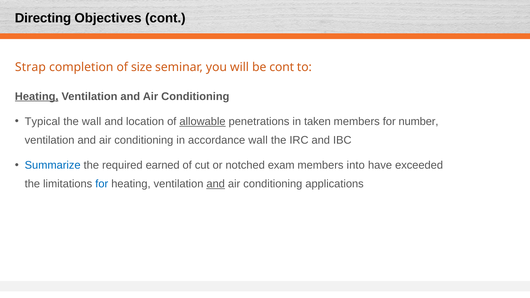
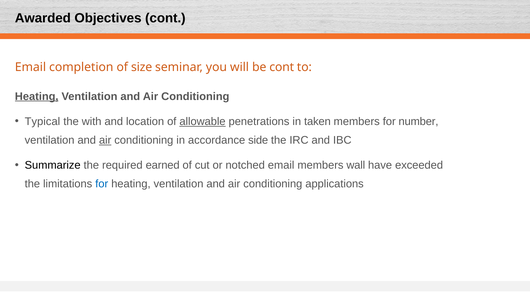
Directing: Directing -> Awarded
Strap at (30, 67): Strap -> Email
the wall: wall -> with
air at (105, 140) underline: none -> present
accordance wall: wall -> side
Summarize colour: blue -> black
notched exam: exam -> email
into: into -> wall
and at (216, 184) underline: present -> none
